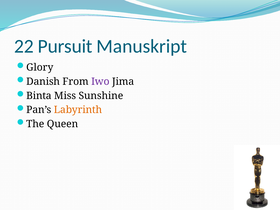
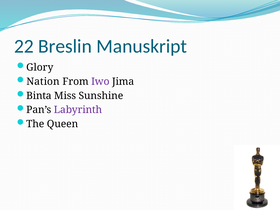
Pursuit: Pursuit -> Breslin
Danish: Danish -> Nation
Labyrinth colour: orange -> purple
